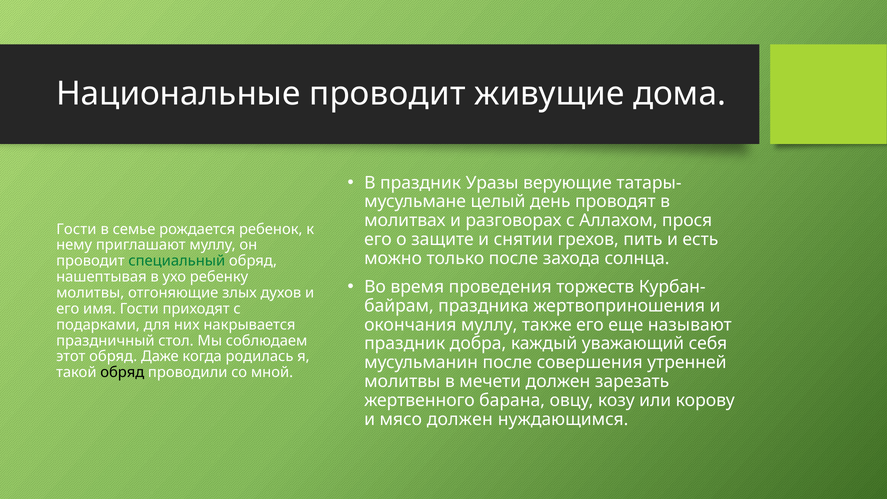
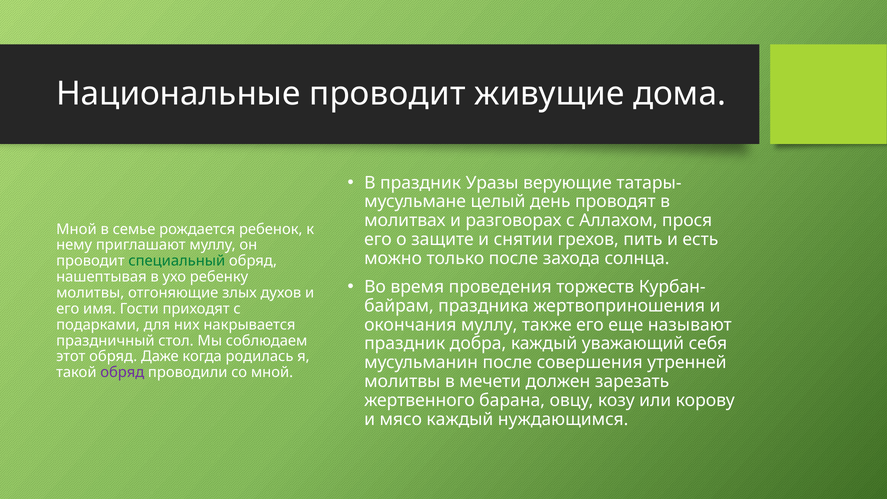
Гости at (76, 229): Гости -> Мной
обряд at (122, 372) colour: black -> purple
мясо должен: должен -> каждый
